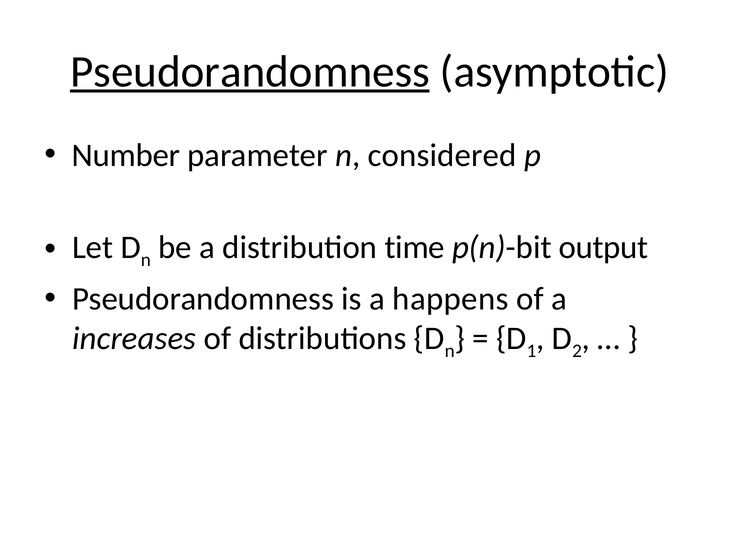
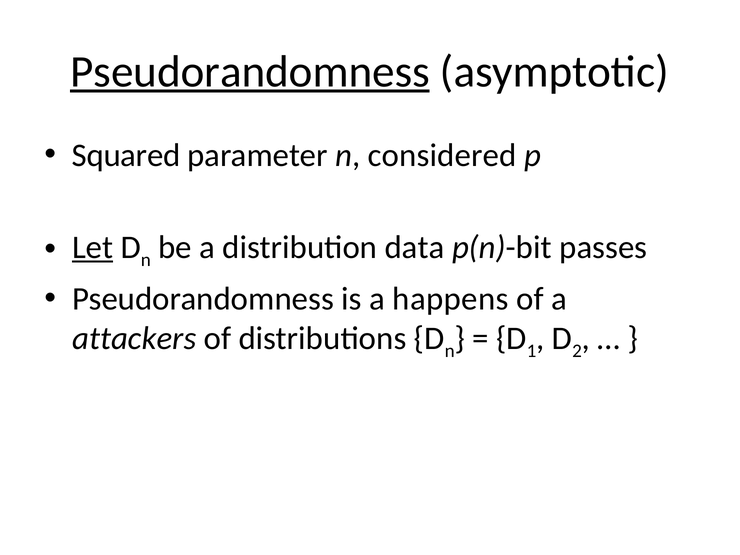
Number: Number -> Squared
Let underline: none -> present
time: time -> data
output: output -> passes
increases: increases -> attackers
